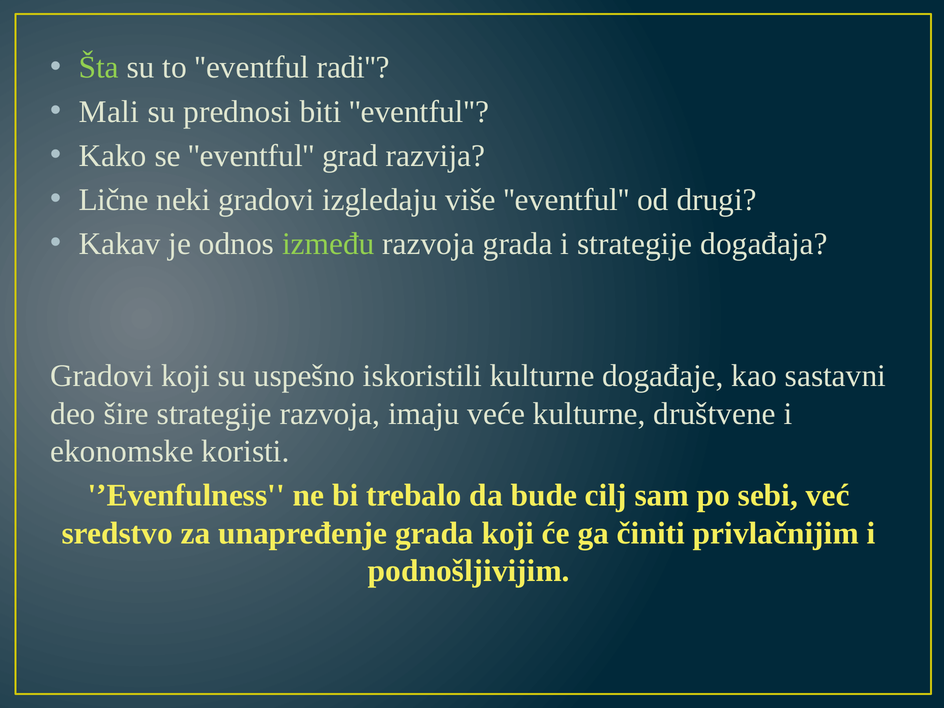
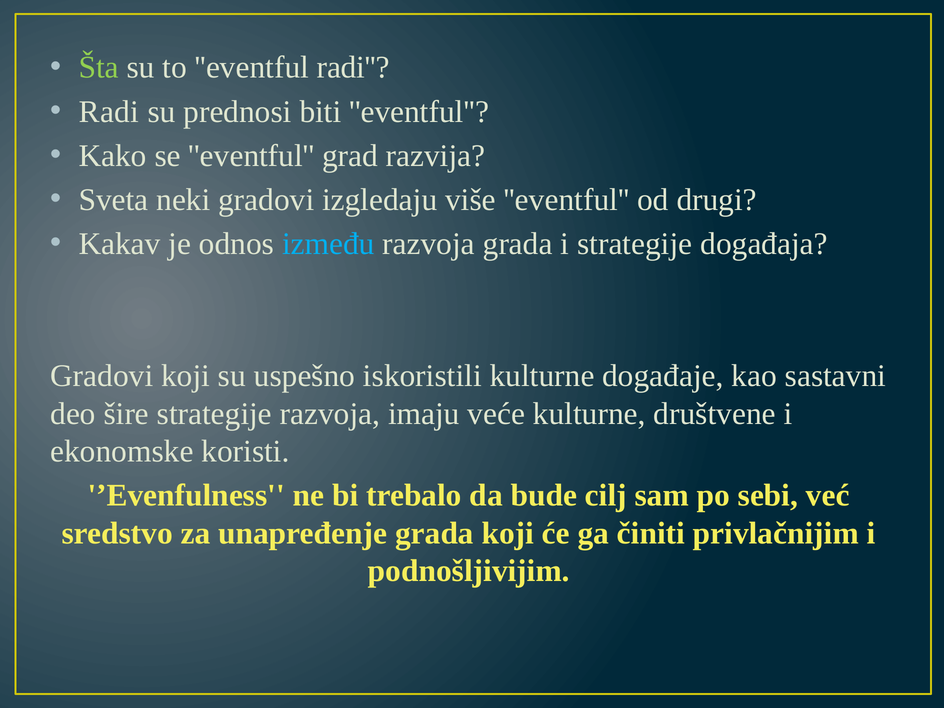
Mali at (109, 112): Mali -> Radi
Lične: Lične -> Sveta
između colour: light green -> light blue
